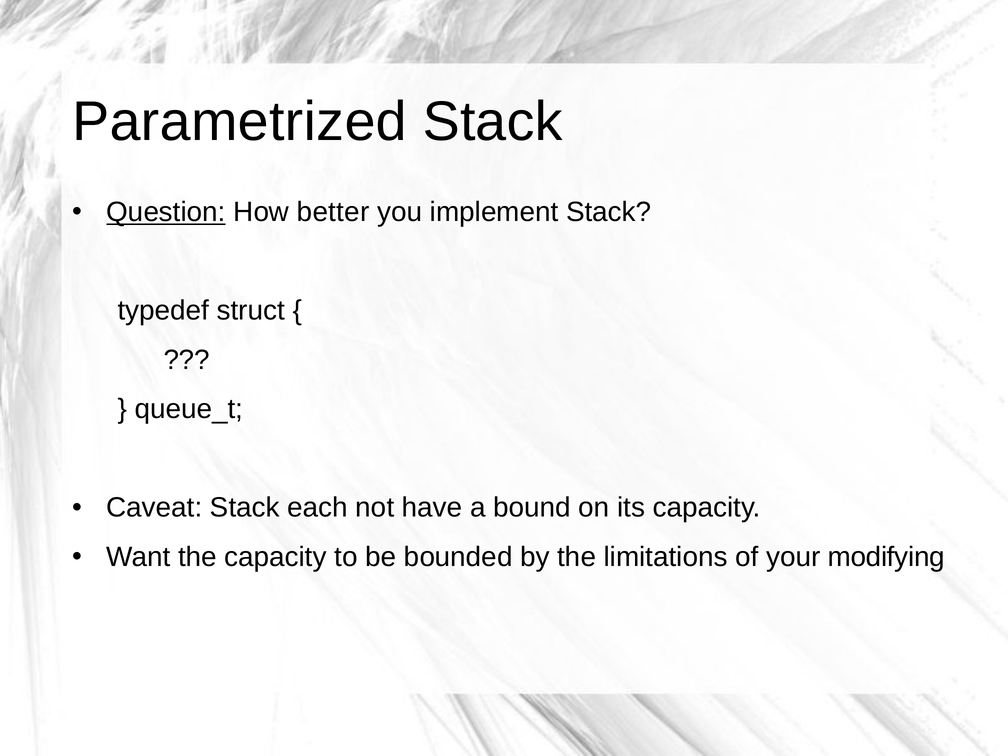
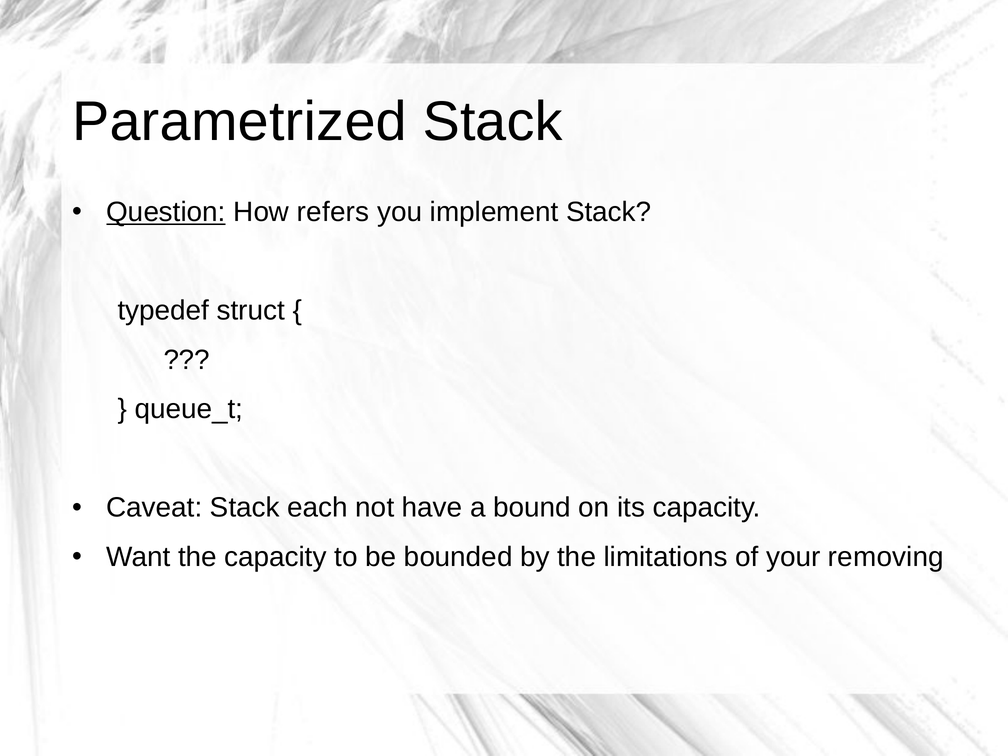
better: better -> refers
modifying: modifying -> removing
